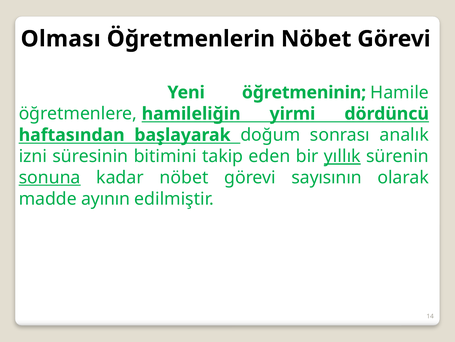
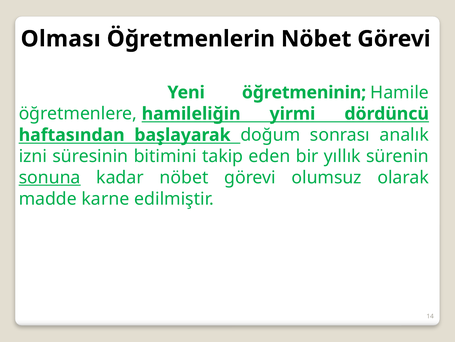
yıllık underline: present -> none
sayısının: sayısının -> olumsuz
ayının: ayının -> karne
